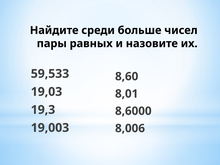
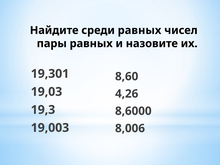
среди больше: больше -> равных
59,533: 59,533 -> 19,301
8,01: 8,01 -> 4,26
